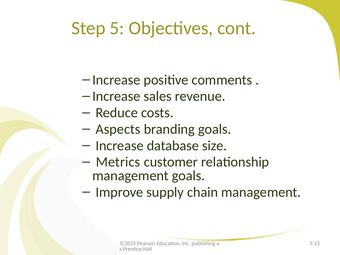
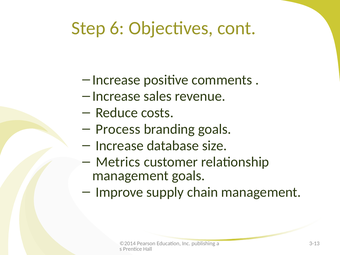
5: 5 -> 6
Aspects: Aspects -> Process
